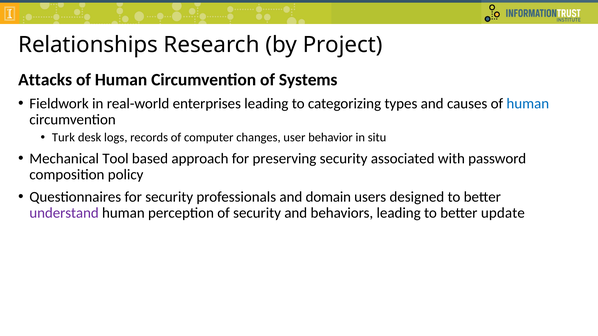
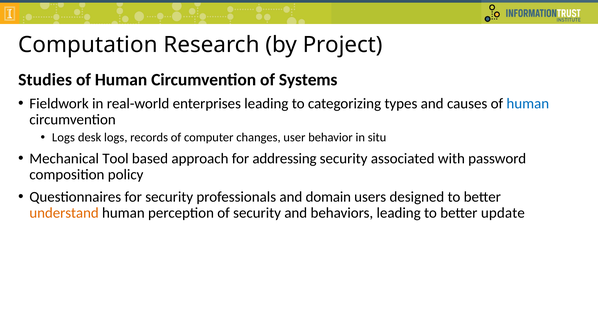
Relationships: Relationships -> Computation
Attacks: Attacks -> Studies
Turk at (63, 138): Turk -> Logs
preserving: preserving -> addressing
understand colour: purple -> orange
